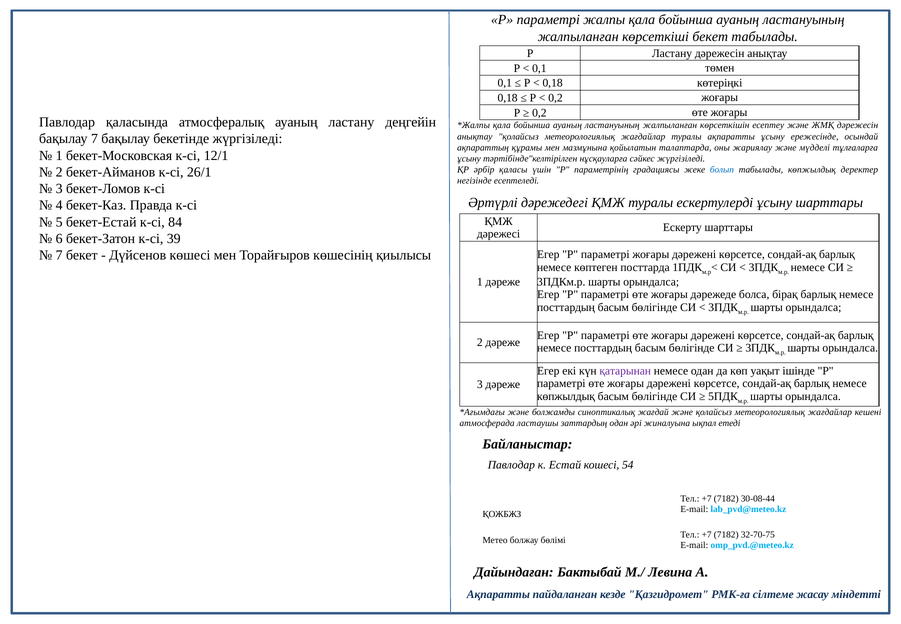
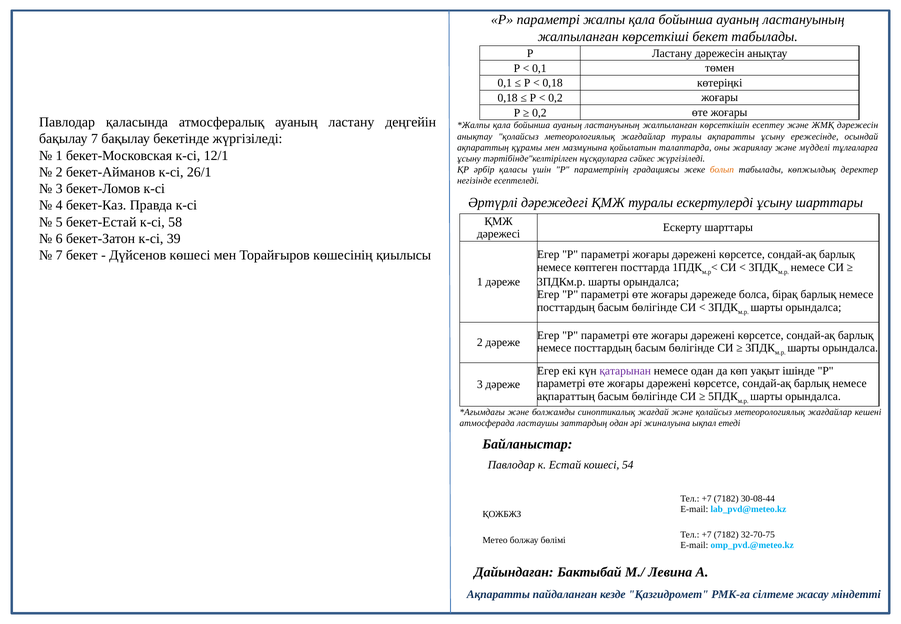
болып colour: blue -> orange
84: 84 -> 58
көпжылдық at (566, 396): көпжылдық -> ақпараттың
